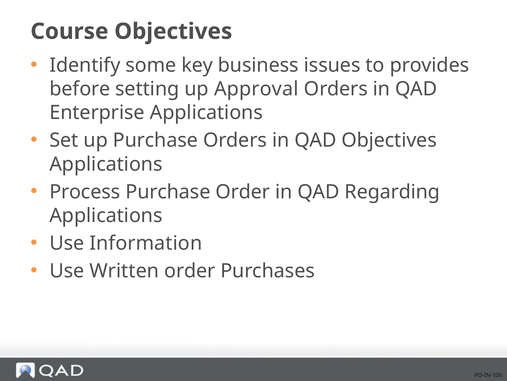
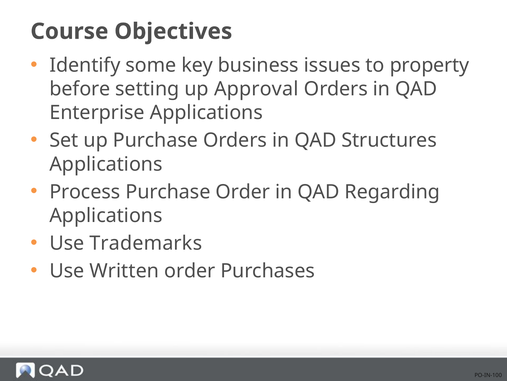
provides: provides -> property
QAD Objectives: Objectives -> Structures
Information: Information -> Trademarks
